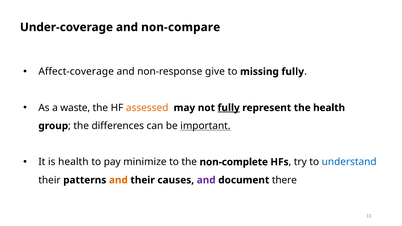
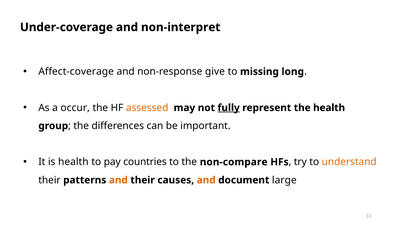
non-compare: non-compare -> non-interpret
missing fully: fully -> long
waste: waste -> occur
important underline: present -> none
minimize: minimize -> countries
non-complete: non-complete -> non-compare
understand colour: blue -> orange
and at (206, 180) colour: purple -> orange
there: there -> large
